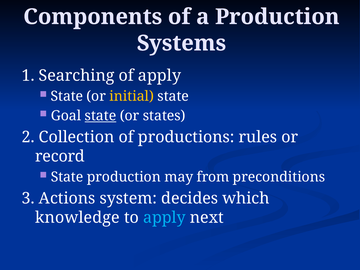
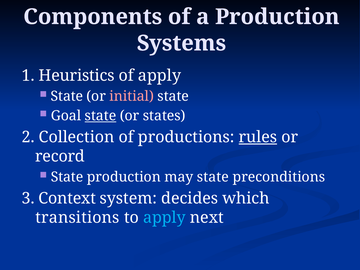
Searching: Searching -> Heuristics
initial colour: yellow -> pink
rules underline: none -> present
may from: from -> state
Actions: Actions -> Context
knowledge: knowledge -> transitions
